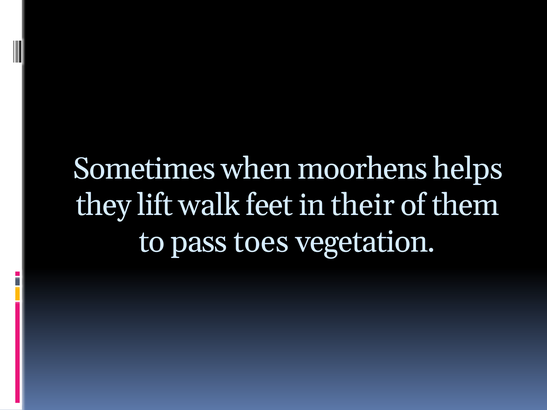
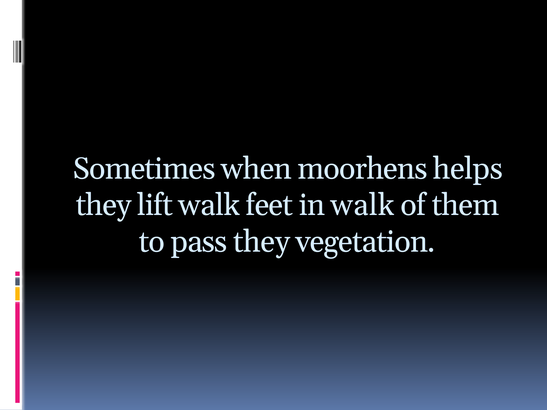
in their: their -> walk
pass toes: toes -> they
